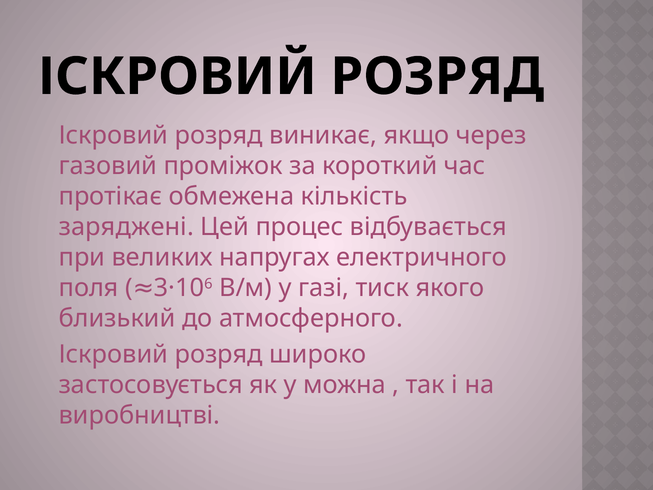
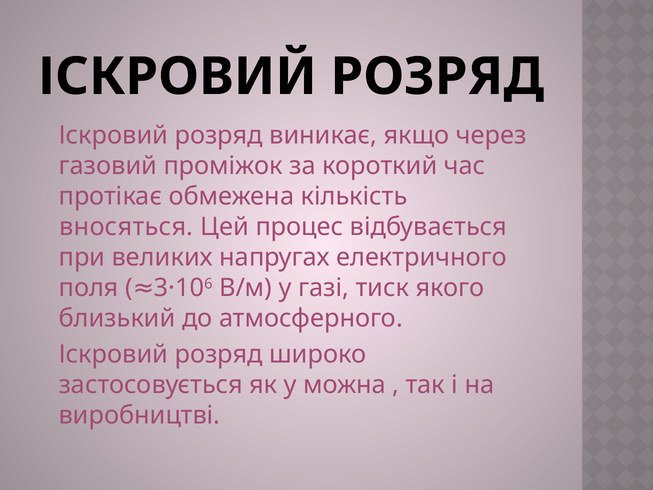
заряджені: заряджені -> вносяться
